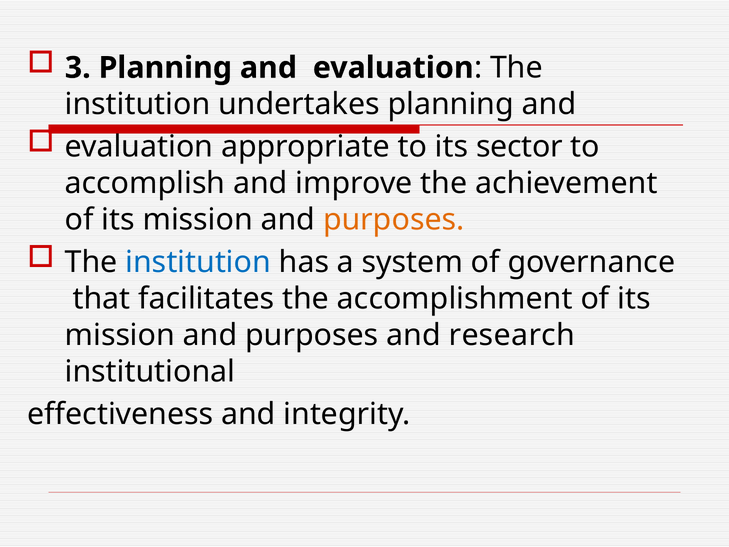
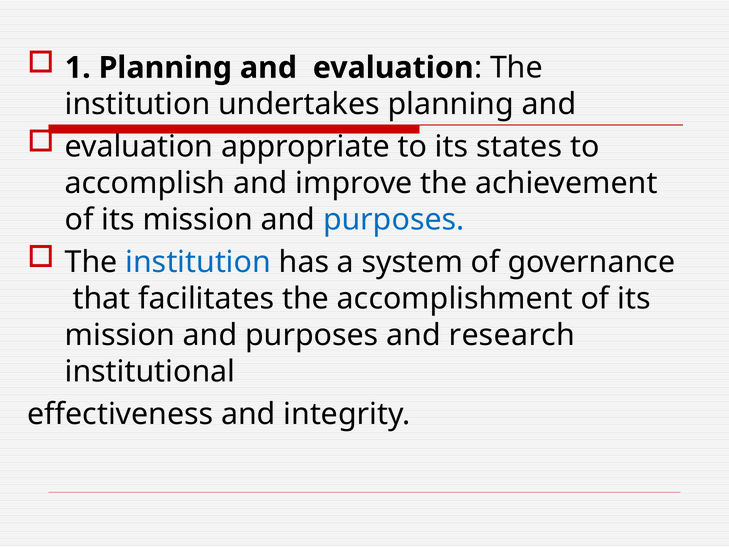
3: 3 -> 1
sector: sector -> states
purposes at (394, 220) colour: orange -> blue
